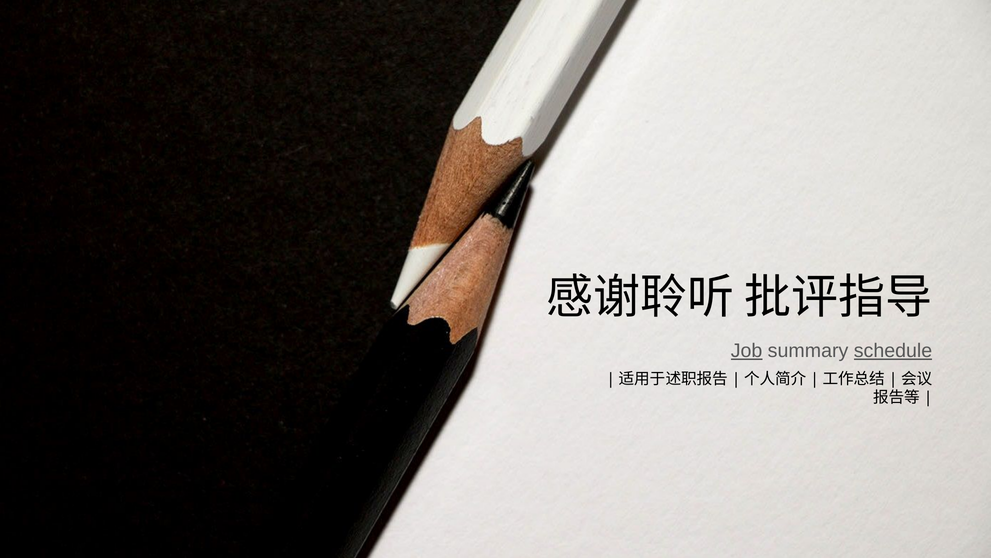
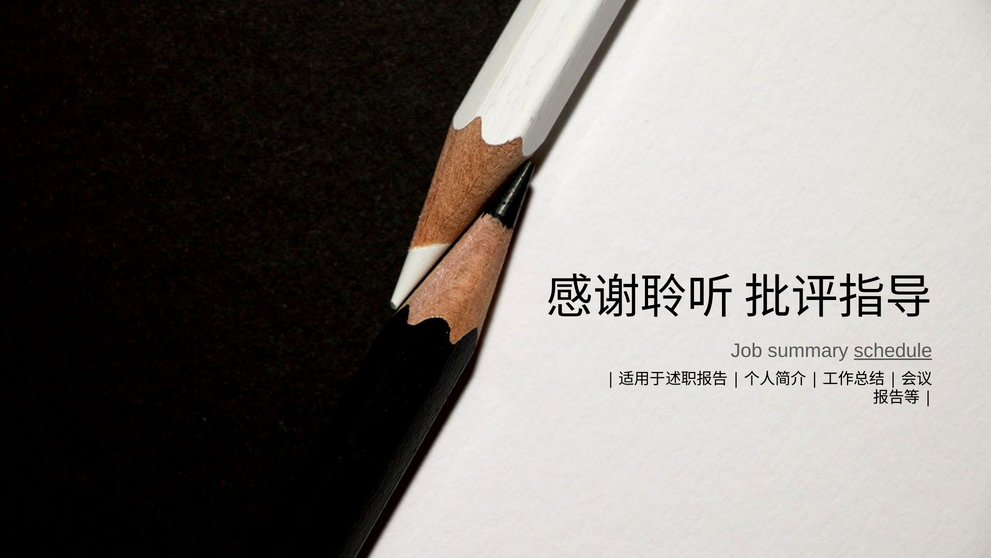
Job underline: present -> none
